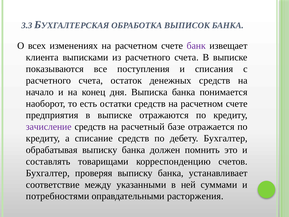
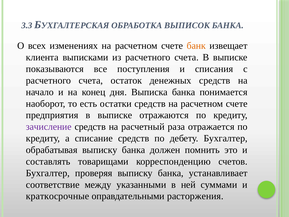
банк colour: purple -> orange
базе: базе -> раза
потребностями: потребностями -> краткосрочные
